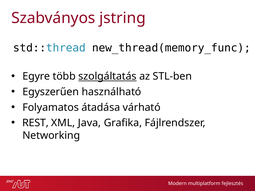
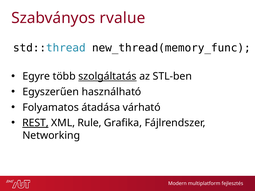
jstring: jstring -> rvalue
REST underline: none -> present
Java: Java -> Rule
